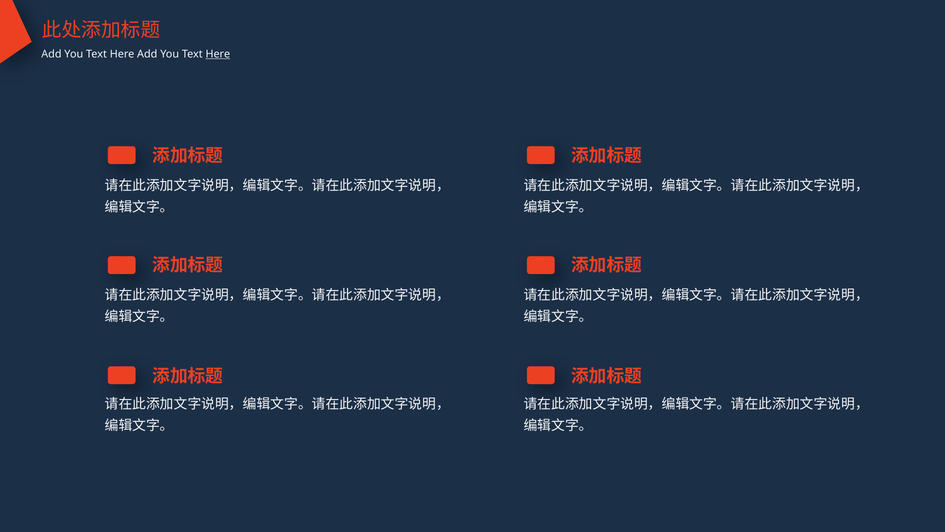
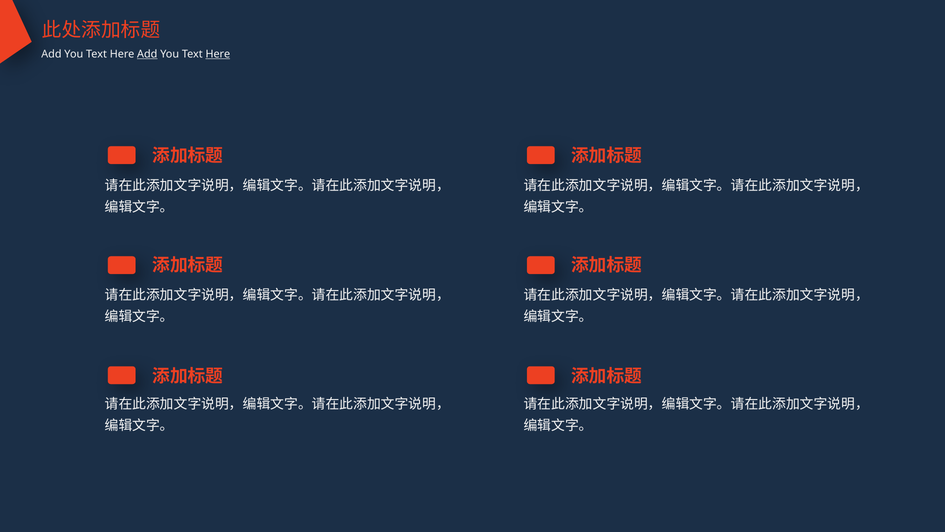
Add at (147, 54) underline: none -> present
